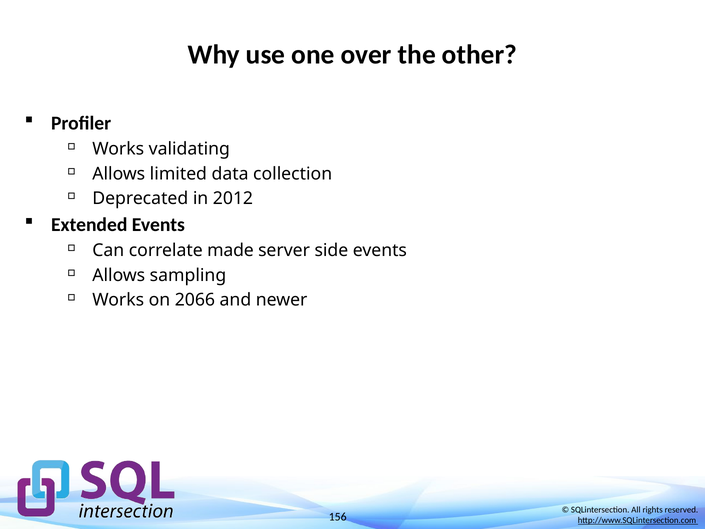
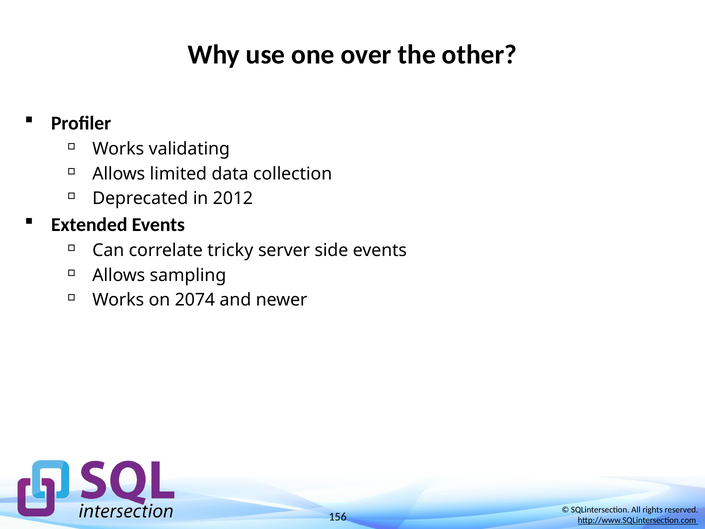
made: made -> tricky
2066: 2066 -> 2074
